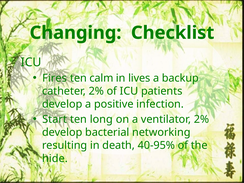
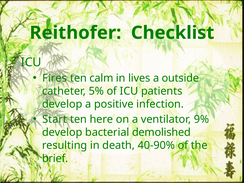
Changing: Changing -> Reithofer
backup: backup -> outside
catheter 2%: 2% -> 5%
long: long -> here
ventilator 2%: 2% -> 9%
networking: networking -> demolished
40-95%: 40-95% -> 40-90%
hide: hide -> brief
